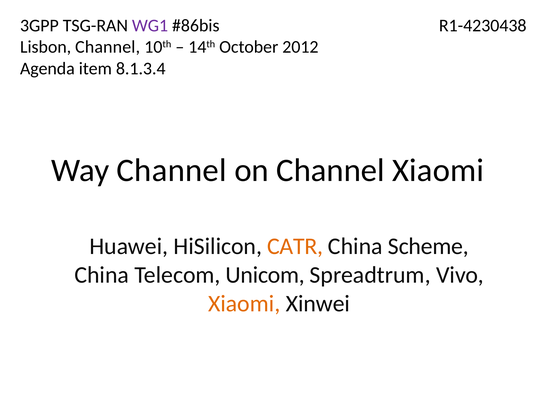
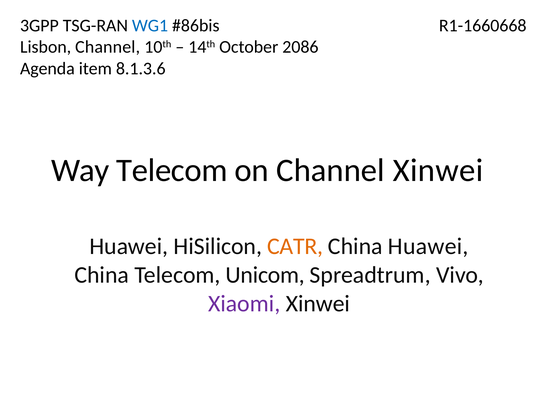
WG1 colour: purple -> blue
R1-4230438: R1-4230438 -> R1-1660668
2012: 2012 -> 2086
8.1.3.4: 8.1.3.4 -> 8.1.3.6
Way Channel: Channel -> Telecom
Channel Xiaomi: Xiaomi -> Xinwei
China Scheme: Scheme -> Huawei
Xiaomi at (244, 304) colour: orange -> purple
